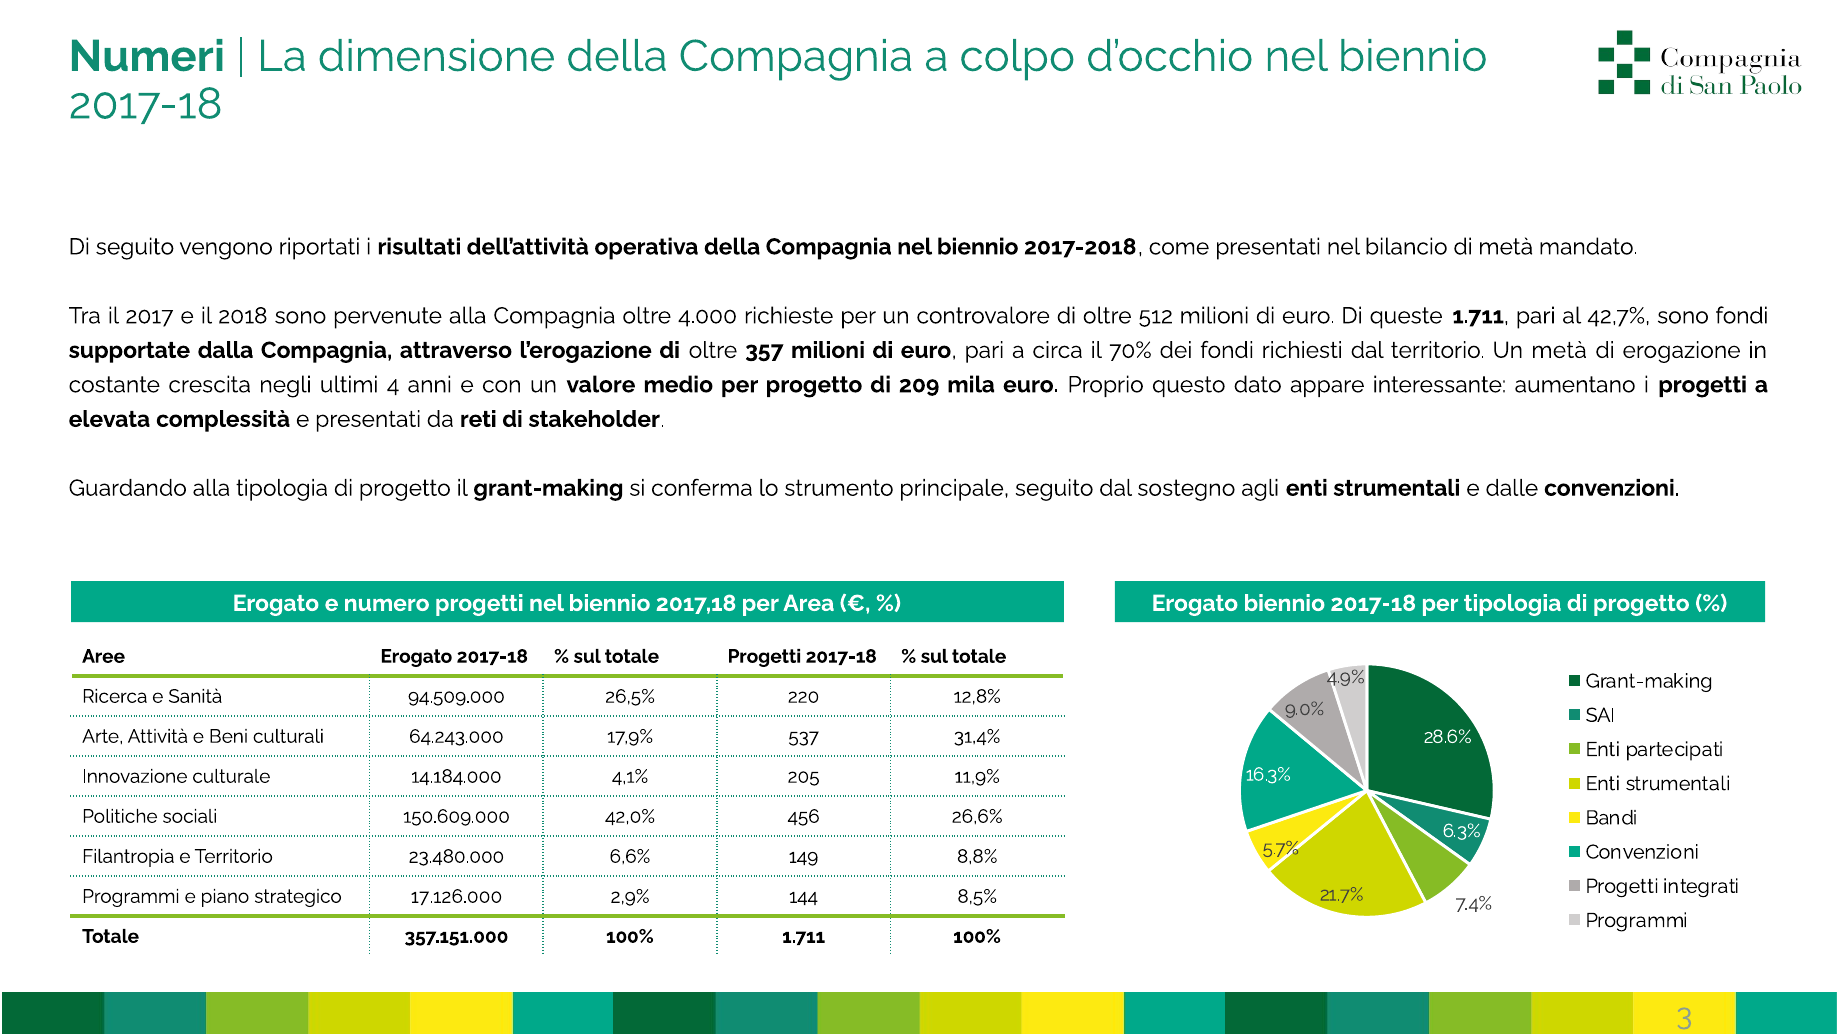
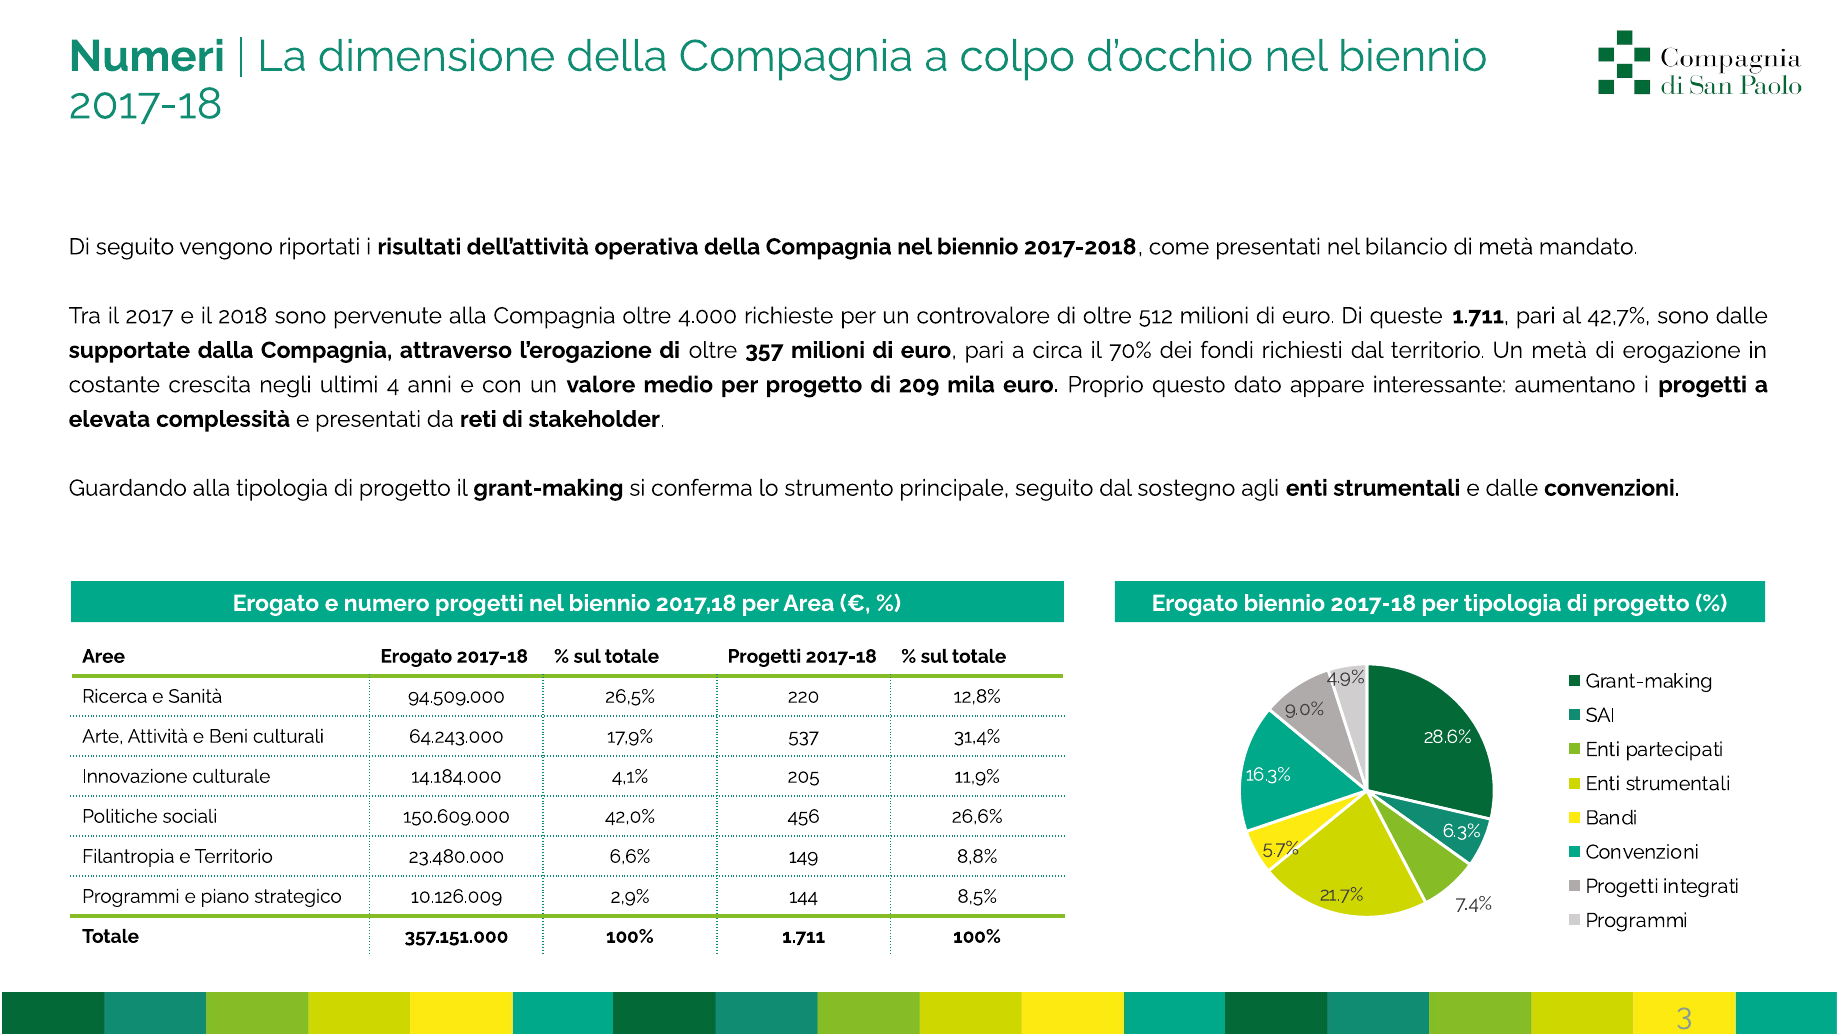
sono fondi: fondi -> dalle
17.126.000: 17.126.000 -> 10.126.009
